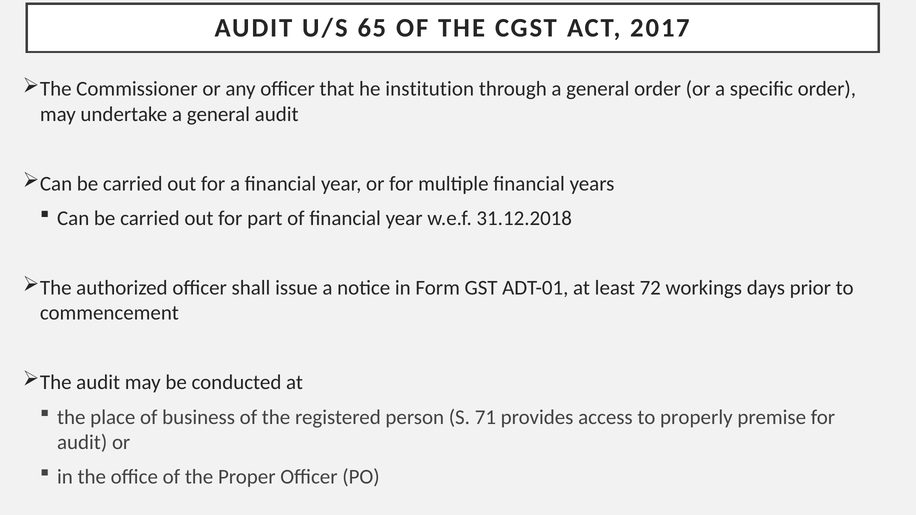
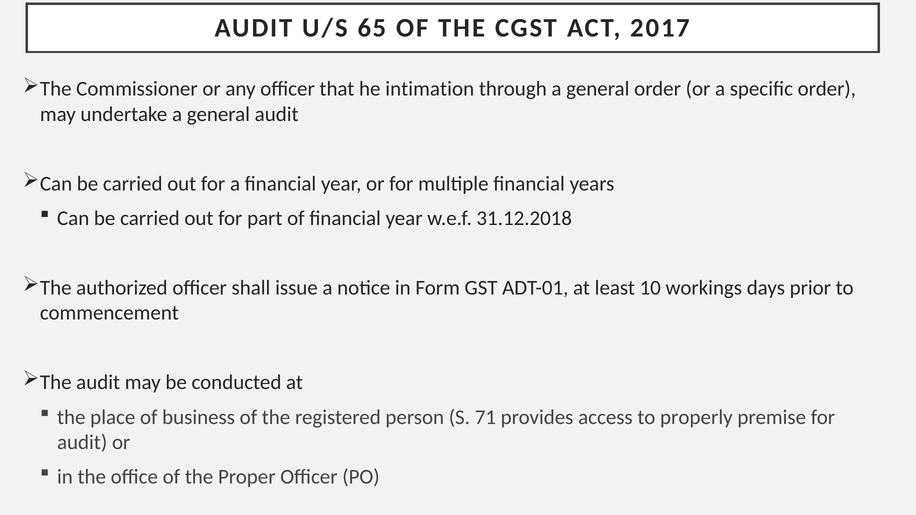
institution: institution -> intimation
72: 72 -> 10
